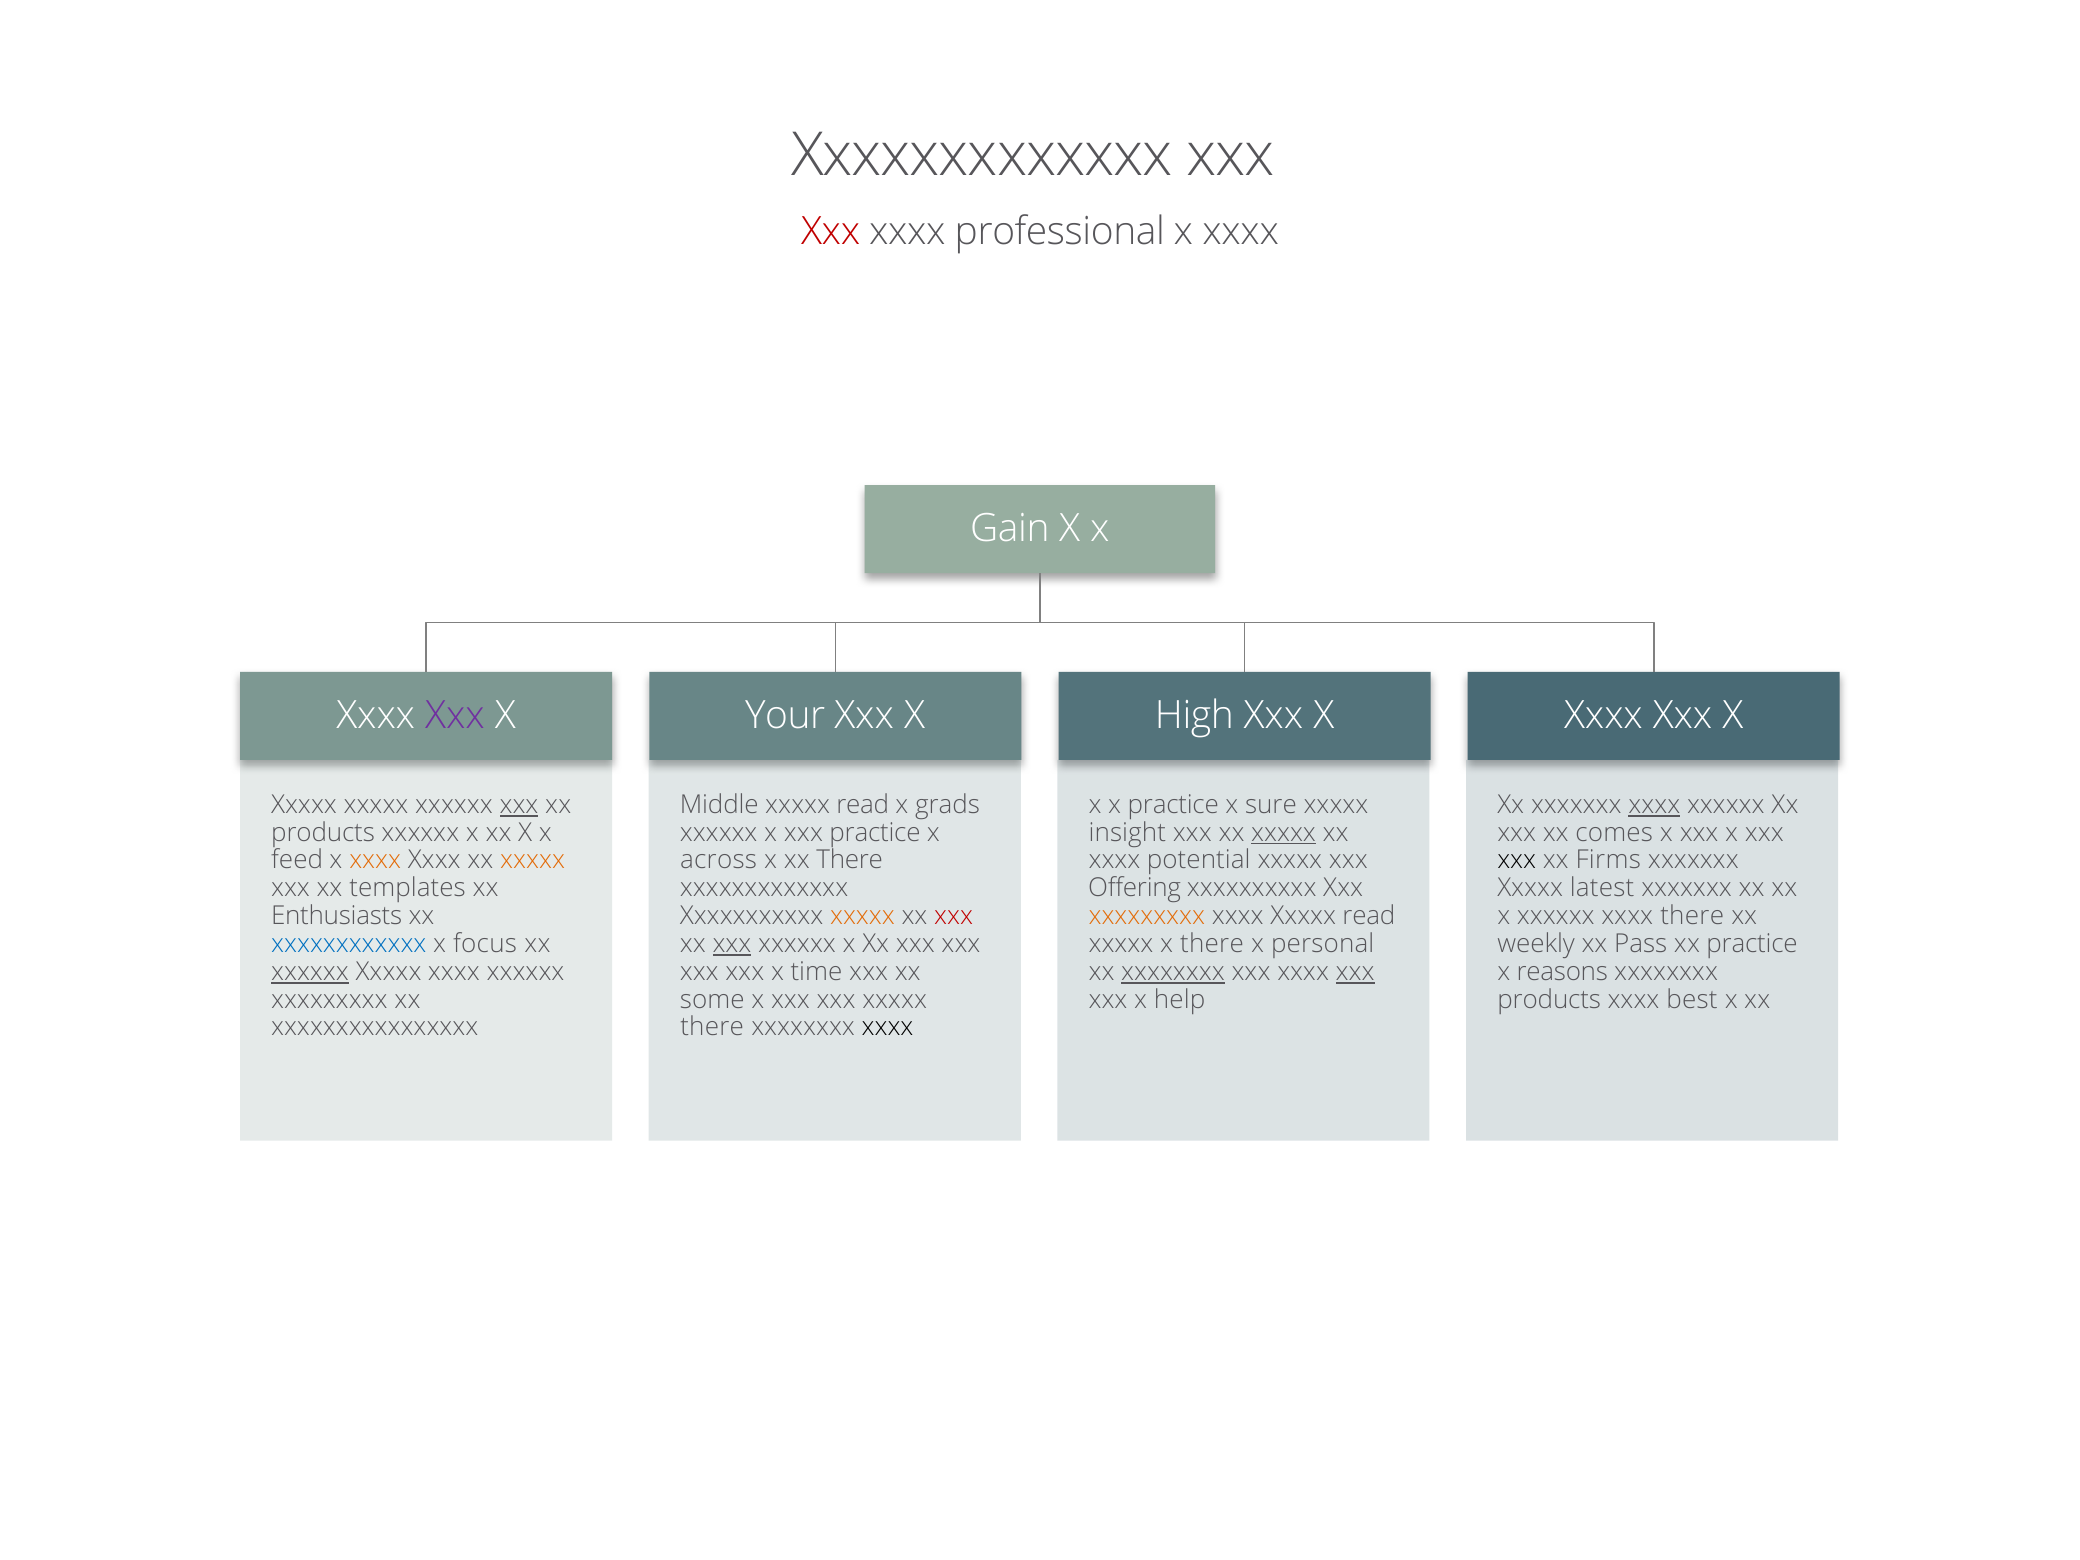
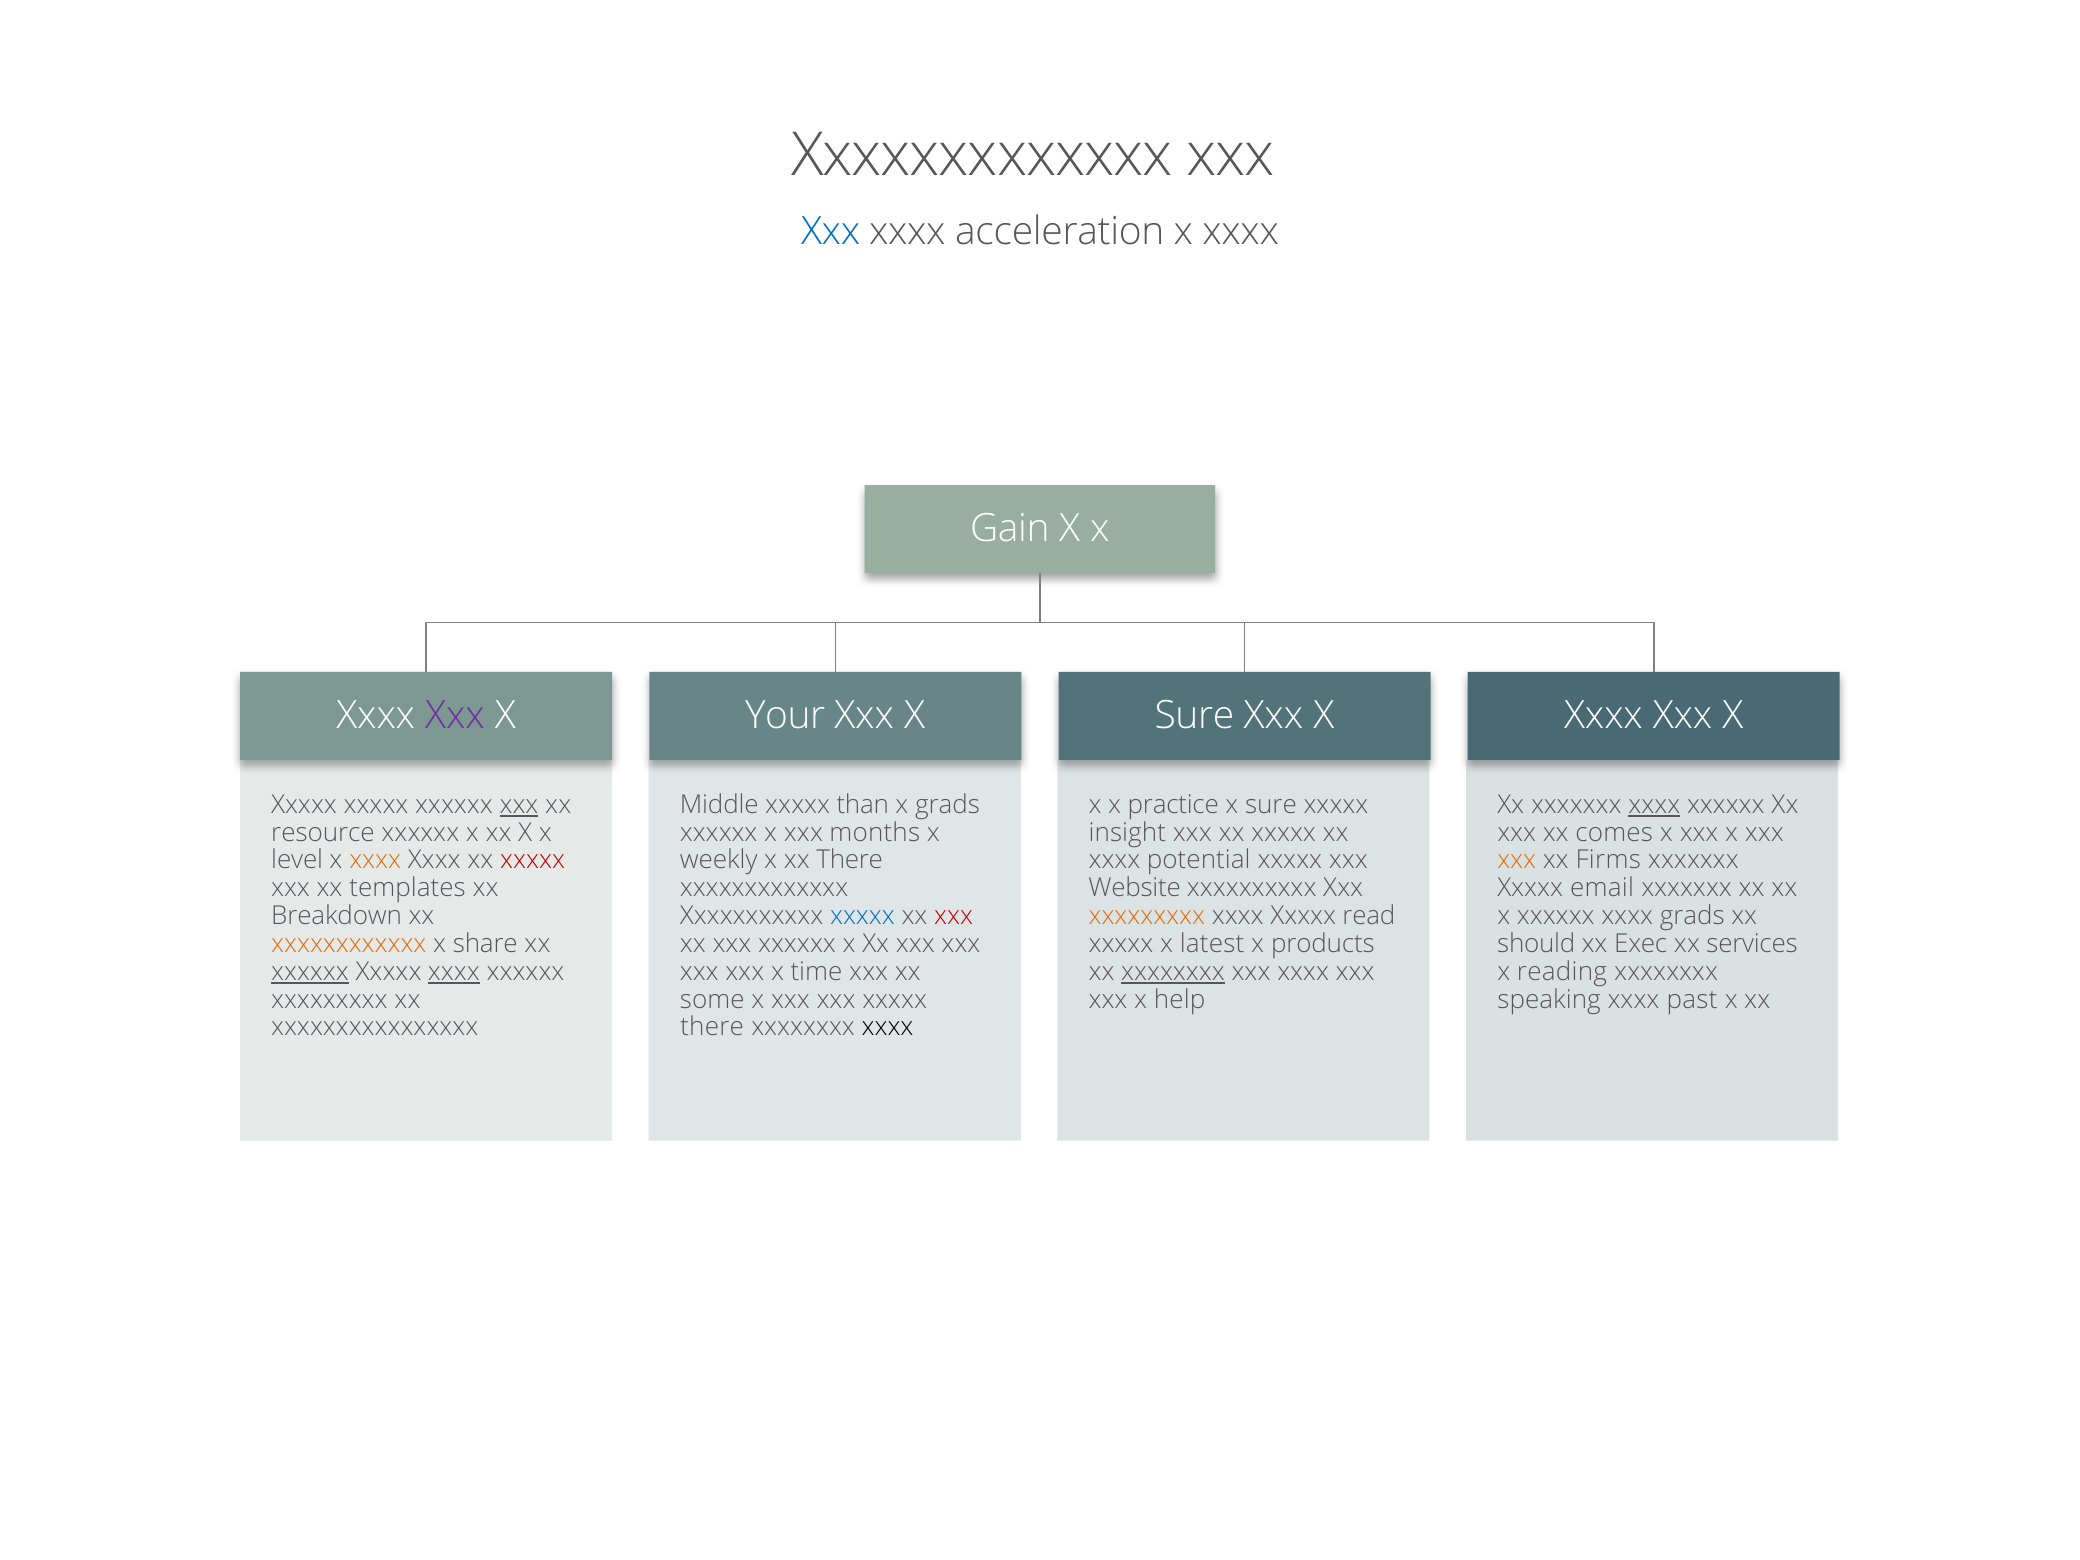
Xxx at (831, 232) colour: red -> blue
professional: professional -> acceleration
Xxx X High: High -> Sure
read at (863, 805): read -> than
products at (323, 832): products -> resource
xxx practice: practice -> months
xxxxx at (1284, 832) underline: present -> none
feed: feed -> level
xxxxx at (533, 860) colour: orange -> red
across: across -> weekly
xxx at (1517, 860) colour: black -> orange
Offering: Offering -> Website
latest: latest -> email
Enthusiasts: Enthusiasts -> Breakdown
xxxxx at (862, 916) colour: orange -> blue
xxxx there: there -> grads
xxxxxxxxxxxx colour: blue -> orange
focus: focus -> share
xxx at (732, 944) underline: present -> none
x there: there -> latest
personal: personal -> products
weekly: weekly -> should
Pass: Pass -> Exec
xx practice: practice -> services
xxxx at (454, 972) underline: none -> present
xxx at (1355, 972) underline: present -> none
reasons: reasons -> reading
products at (1549, 1000): products -> speaking
best: best -> past
